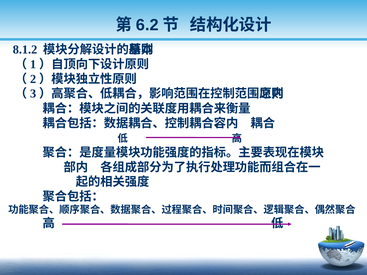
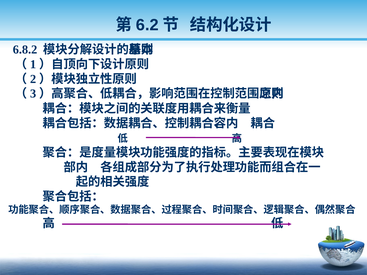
8.1.2: 8.1.2 -> 6.8.2
